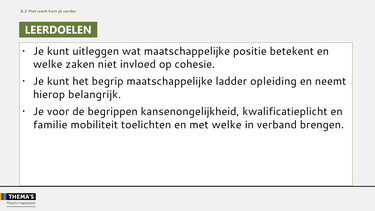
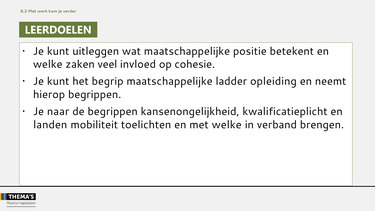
niet: niet -> veel
hierop belangrijk: belangrijk -> begrippen
voor: voor -> naar
familie: familie -> landen
